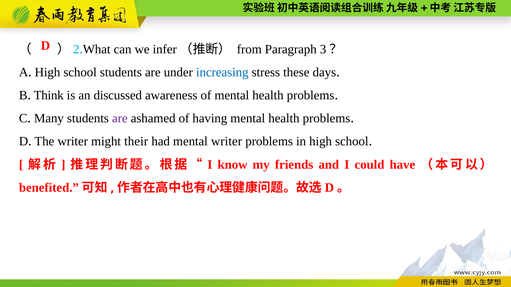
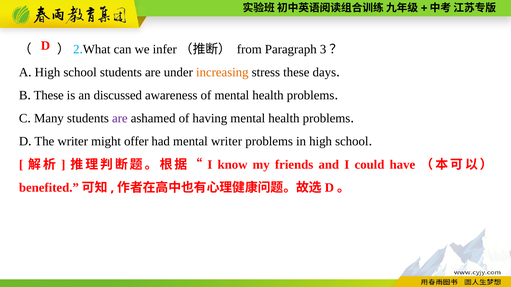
increasing colour: blue -> orange
Think at (49, 95): Think -> These
their: their -> offer
